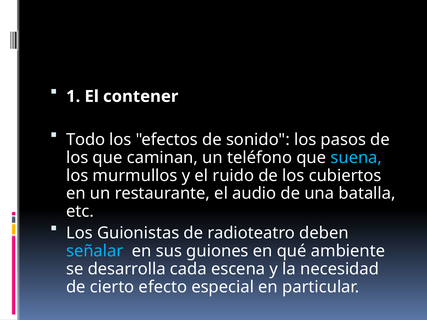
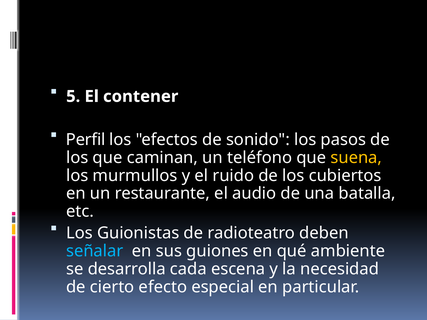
1: 1 -> 5
Todo: Todo -> Perfil
suena colour: light blue -> yellow
